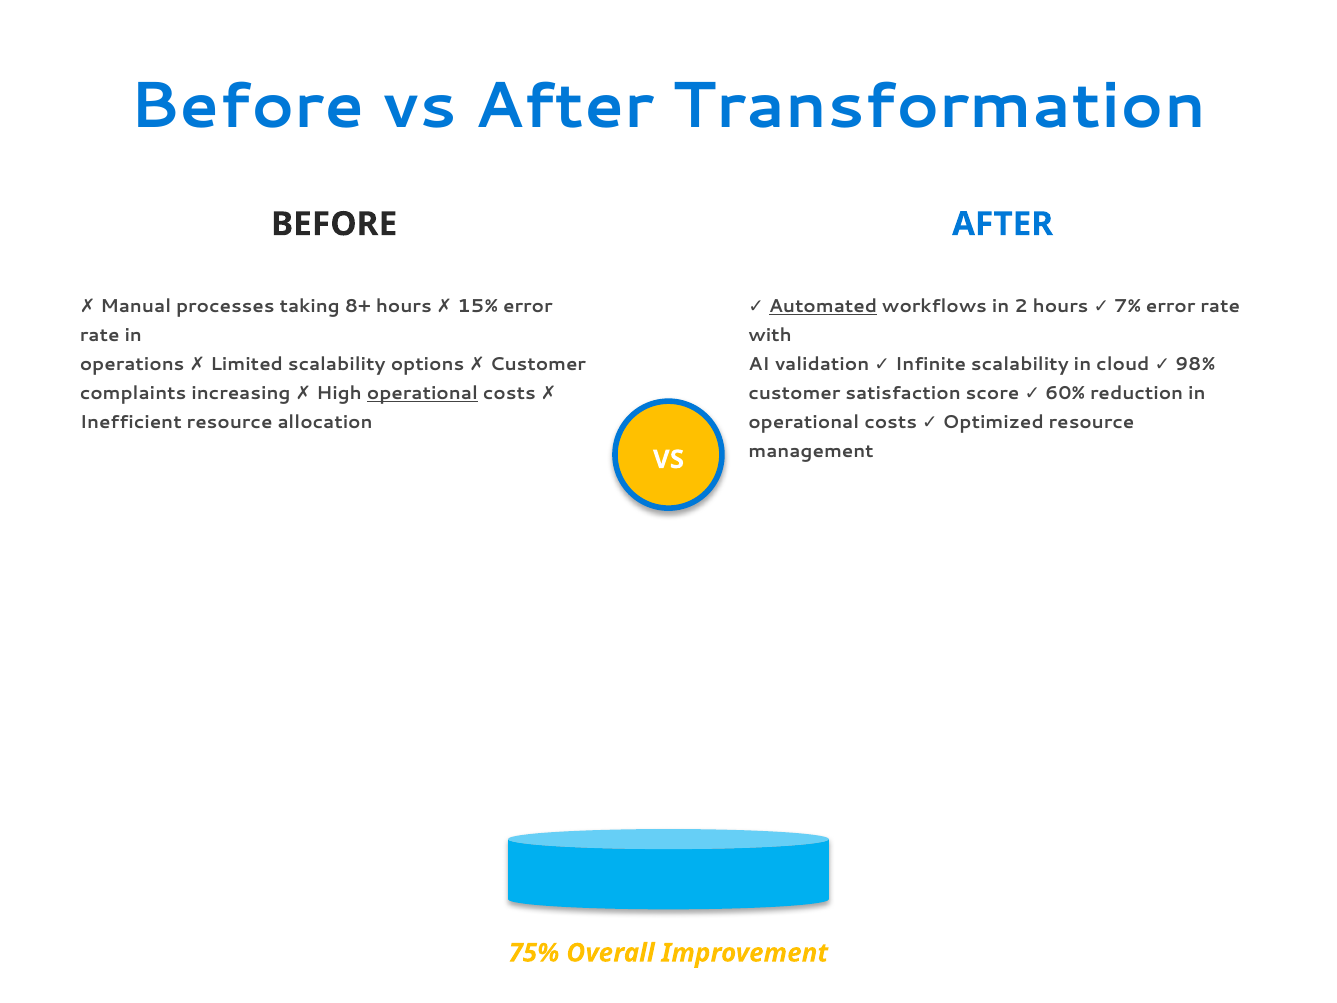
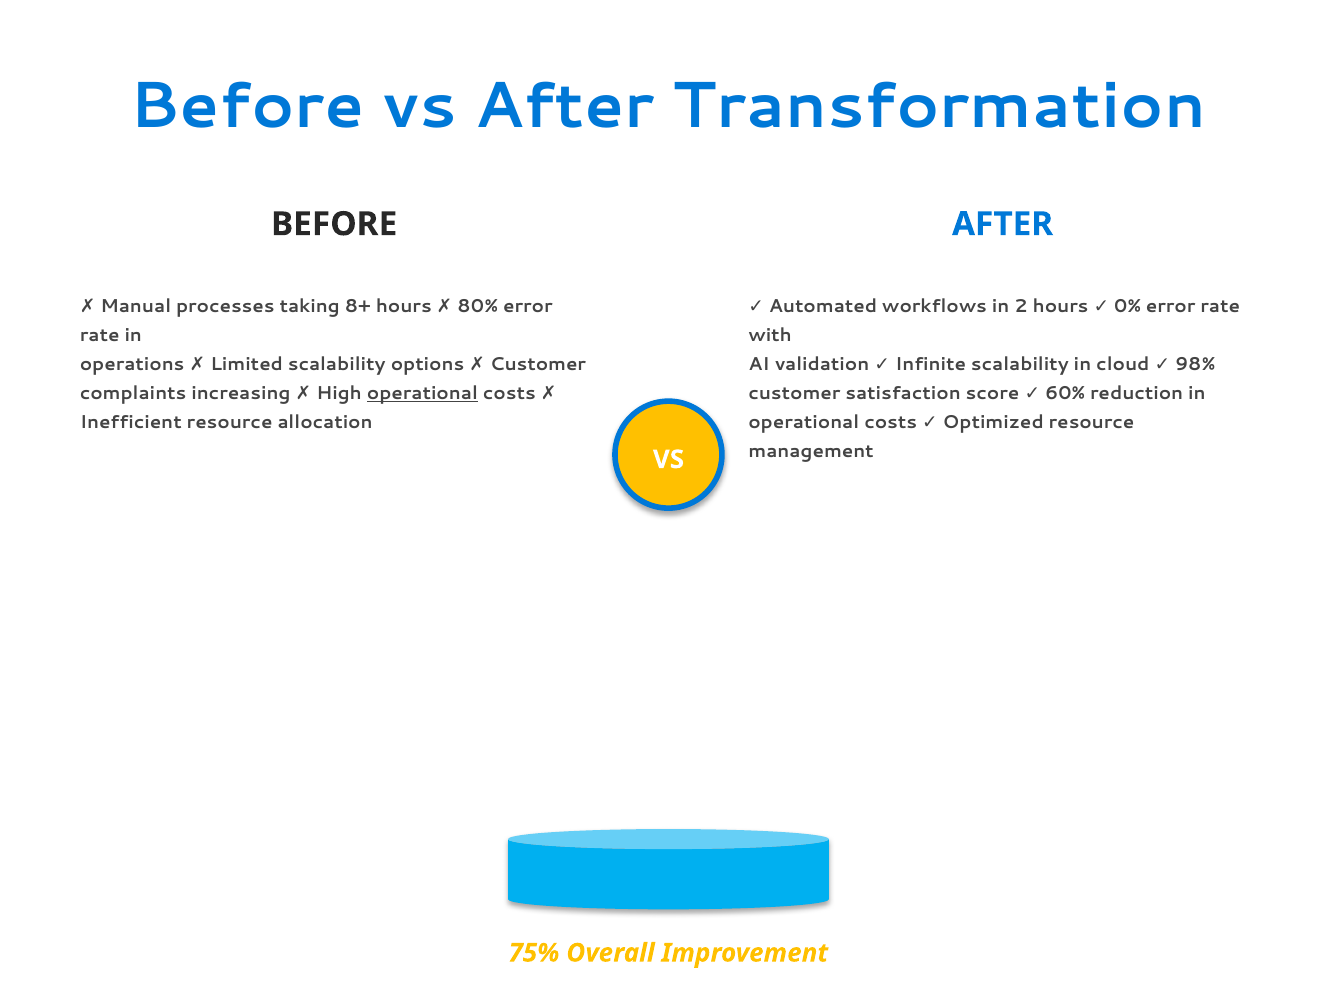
15%: 15% -> 80%
Automated underline: present -> none
7%: 7% -> 0%
